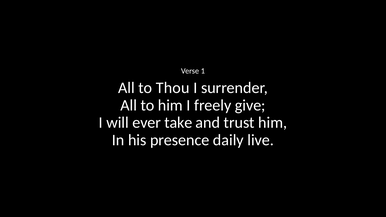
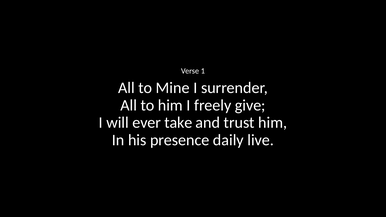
Thou: Thou -> Mine
